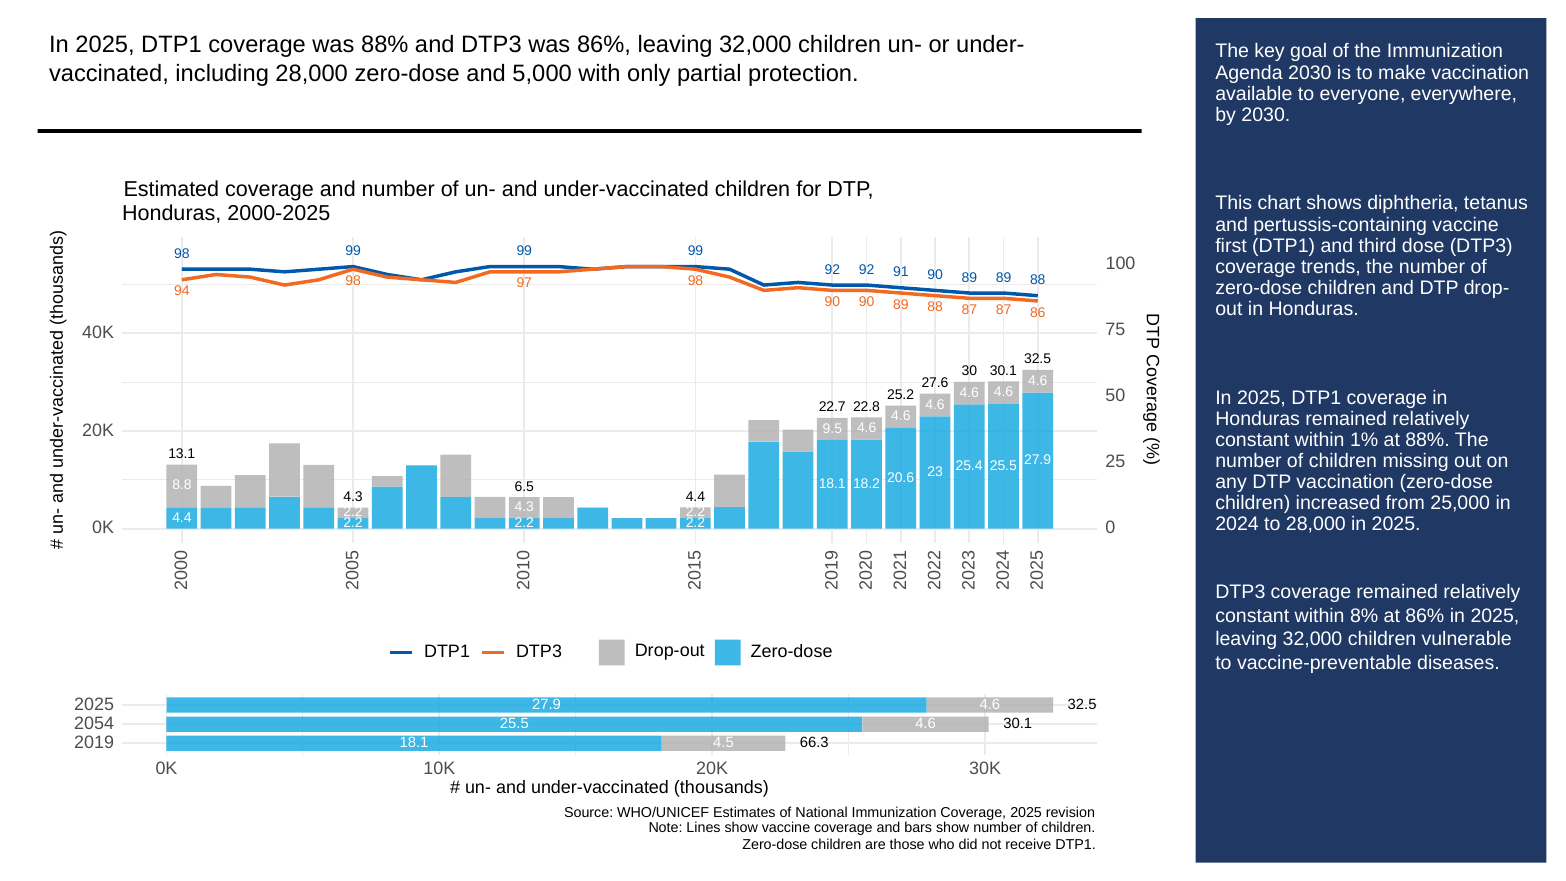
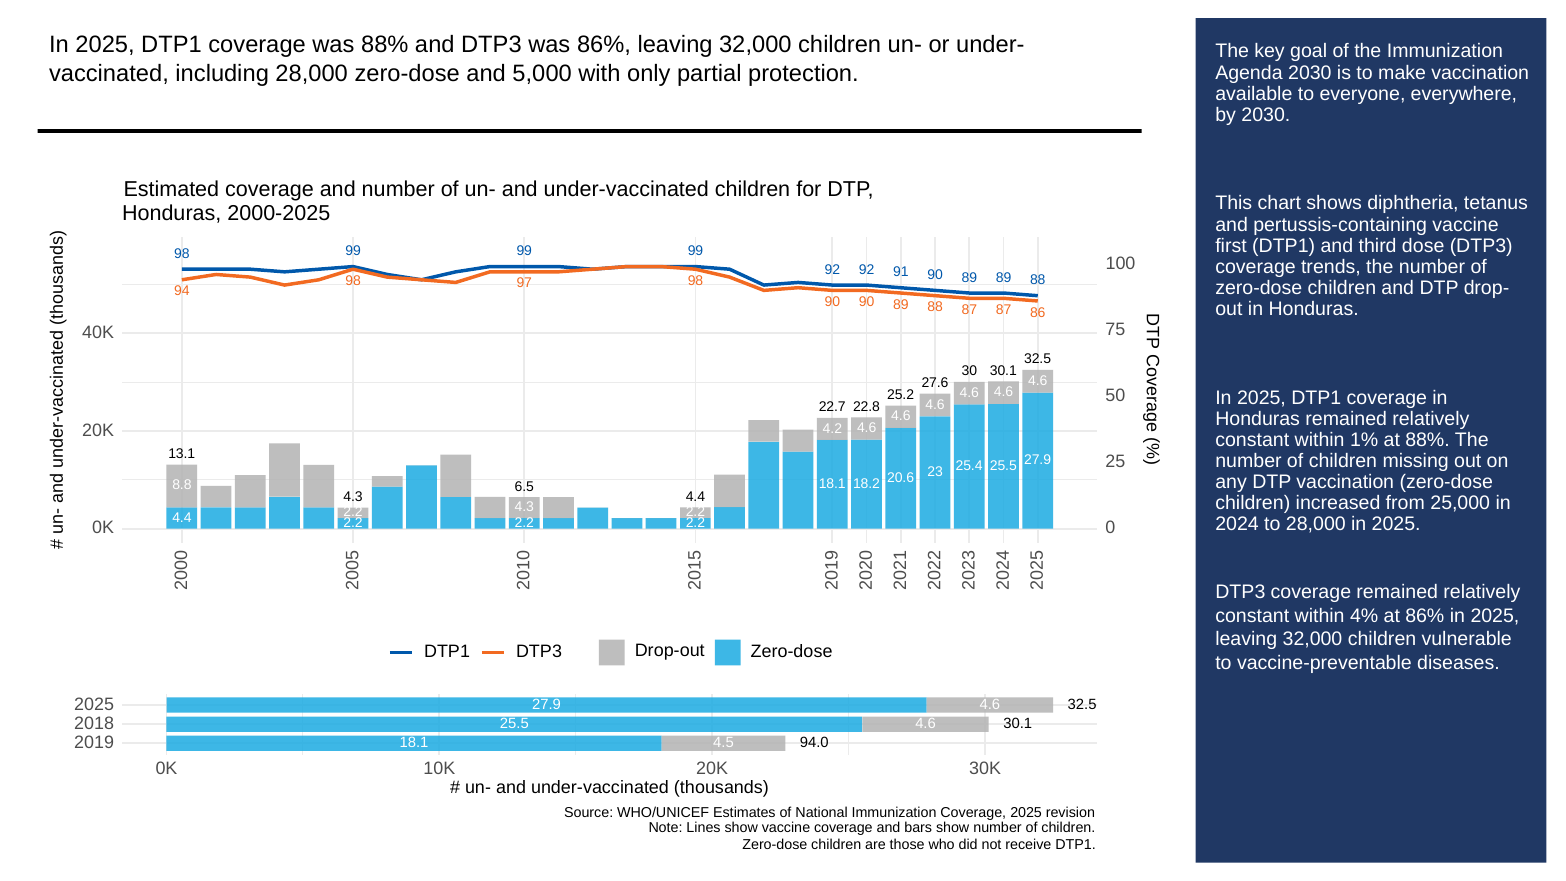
9.5: 9.5 -> 4.2
8%: 8% -> 4%
2054: 2054 -> 2018
66.3: 66.3 -> 94.0
